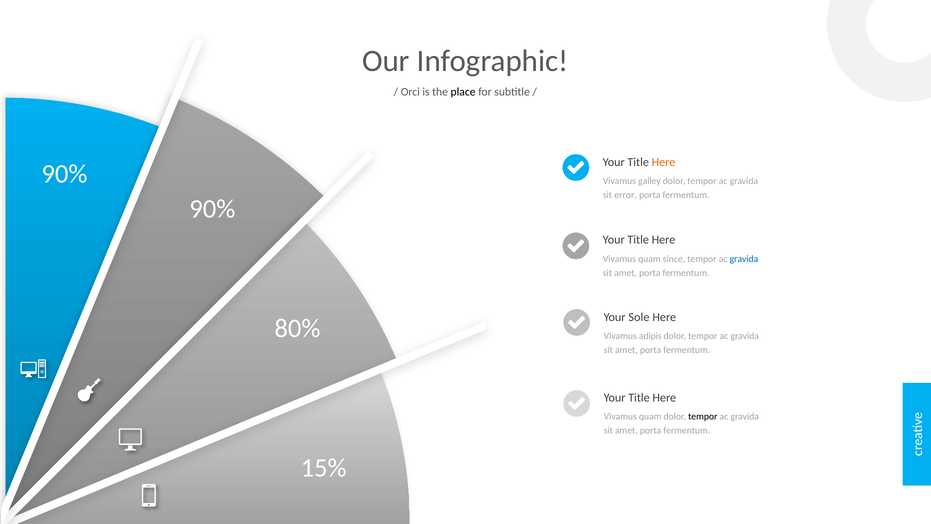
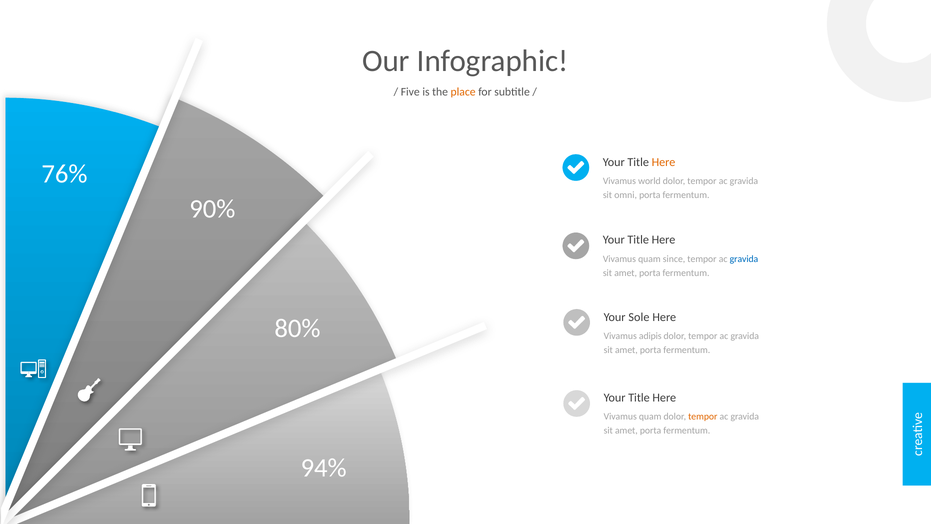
Orci: Orci -> Five
place colour: black -> orange
90% at (64, 174): 90% -> 76%
galley: galley -> world
error: error -> omni
tempor at (703, 416) colour: black -> orange
15%: 15% -> 94%
